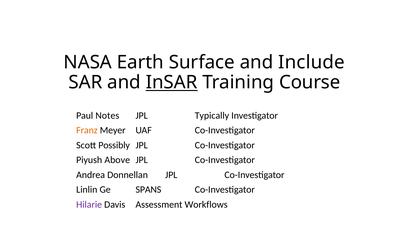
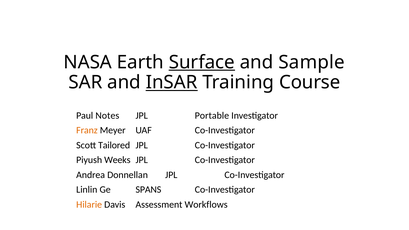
Surface underline: none -> present
Include: Include -> Sample
Typically: Typically -> Portable
Possibly: Possibly -> Tailored
Above: Above -> Weeks
Hilarie colour: purple -> orange
